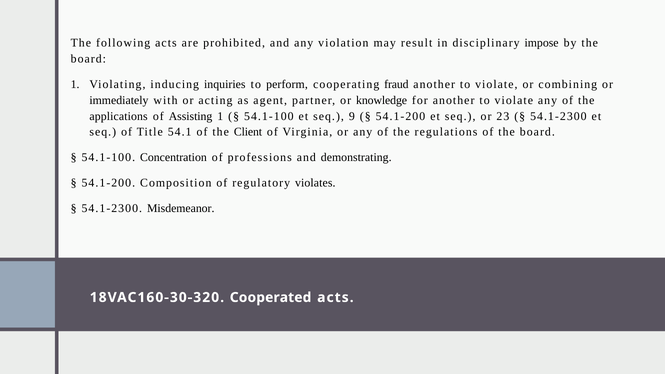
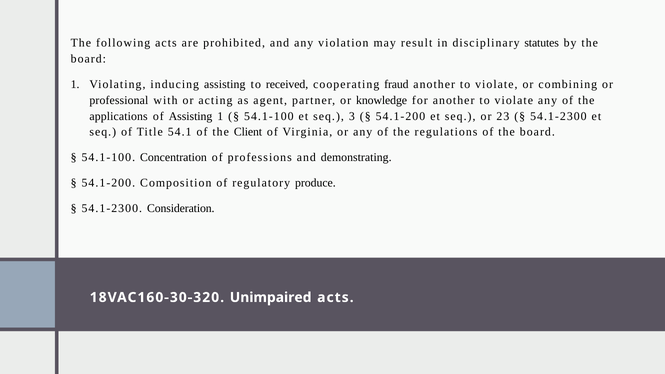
impose: impose -> statutes
inducing inquiries: inquiries -> assisting
perform: perform -> received
immediately: immediately -> professional
9: 9 -> 3
violates: violates -> produce
Misdemeanor: Misdemeanor -> Consideration
Cooperated: Cooperated -> Unimpaired
